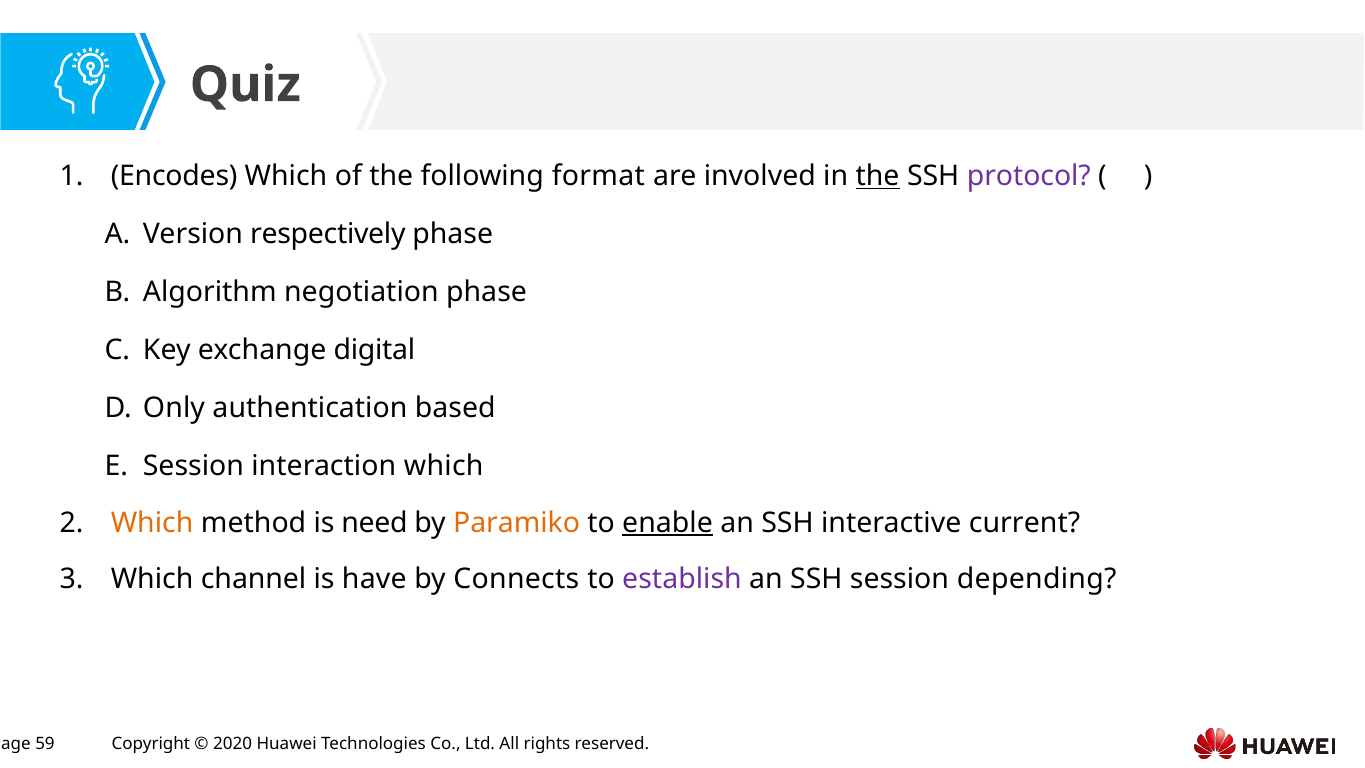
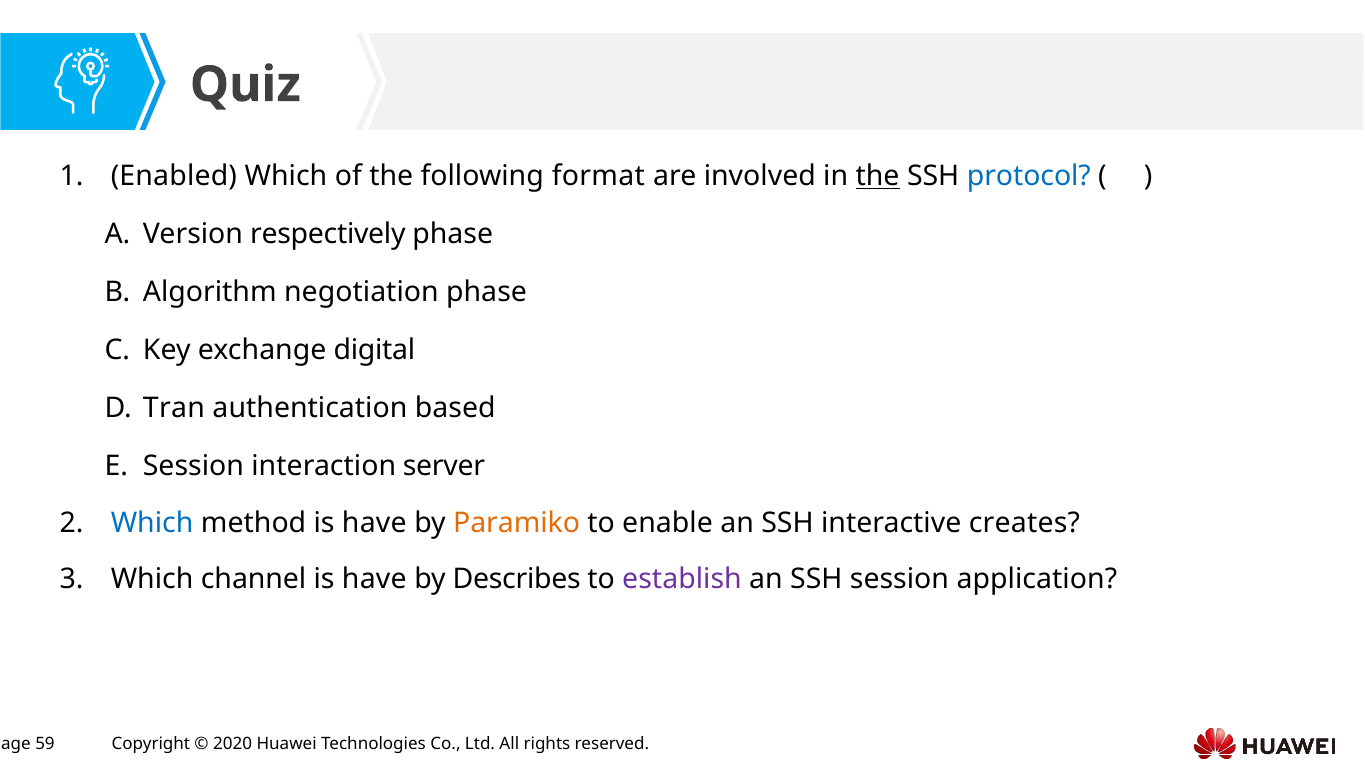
Encodes: Encodes -> Enabled
protocol colour: purple -> blue
Only: Only -> Tran
interaction which: which -> server
Which at (152, 523) colour: orange -> blue
method is need: need -> have
enable underline: present -> none
current: current -> creates
Connects: Connects -> Describes
depending: depending -> application
